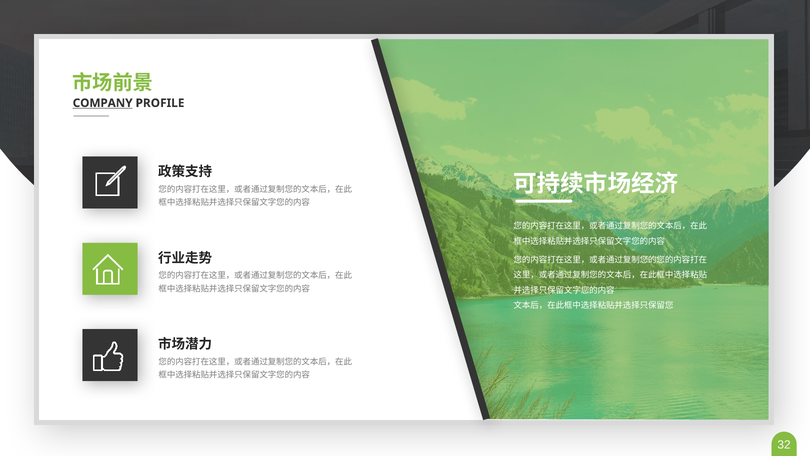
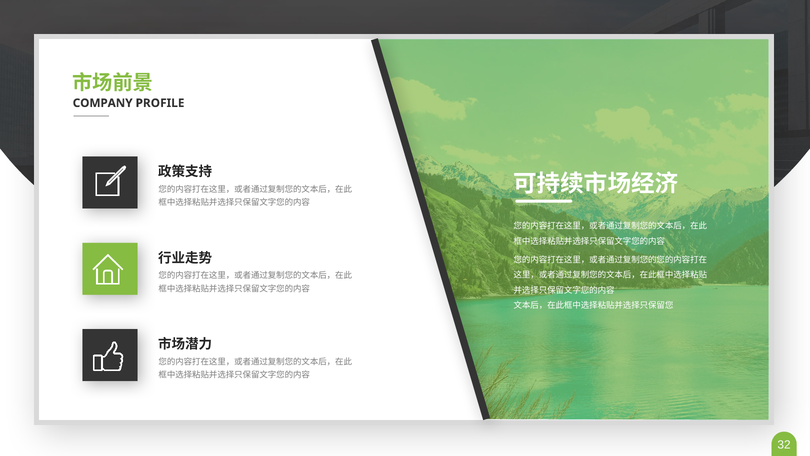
COMPANY underline: present -> none
